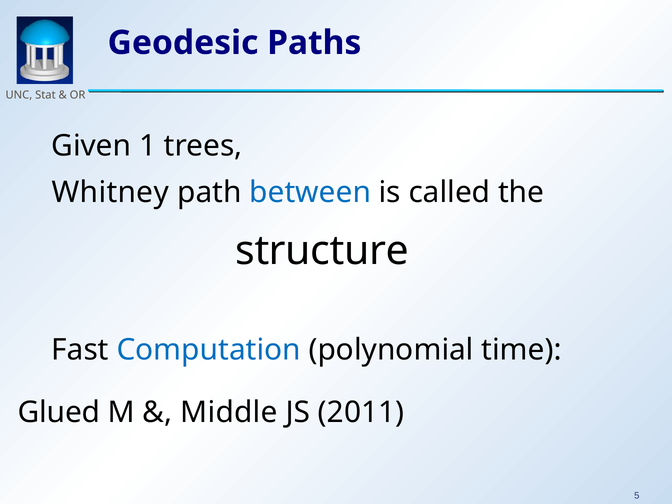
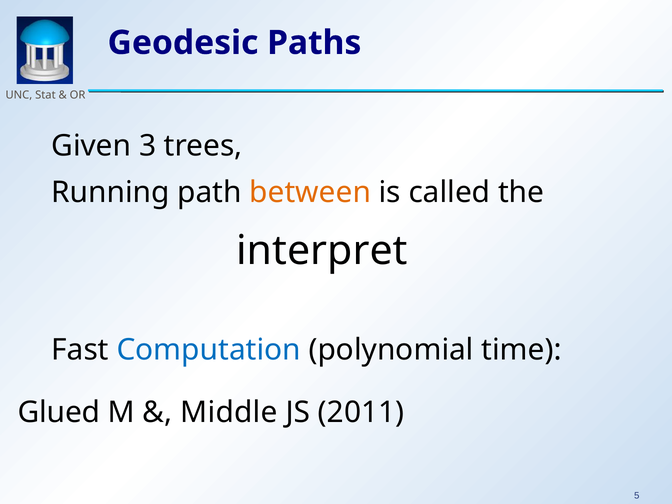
1: 1 -> 3
Whitney: Whitney -> Running
between colour: blue -> orange
structure: structure -> interpret
